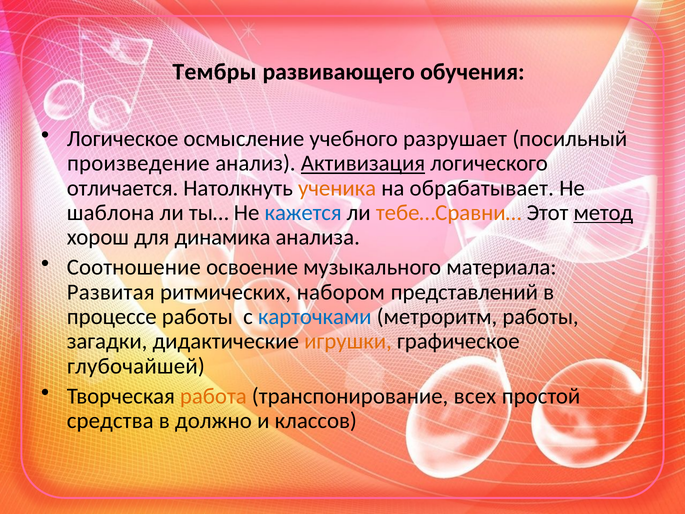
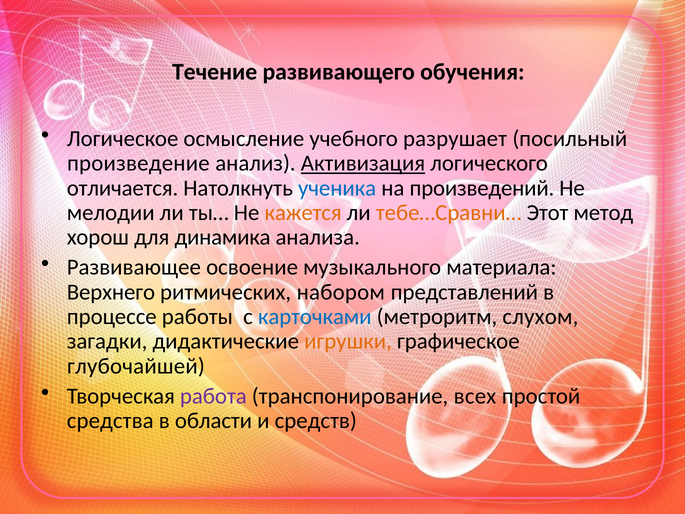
Тембры: Тембры -> Течение
ученика colour: orange -> blue
обрабатывает: обрабатывает -> произведений
шаблона: шаблона -> мелодии
кажется colour: blue -> orange
метод underline: present -> none
Соотношение: Соотношение -> Развивающее
Развитая: Развитая -> Верхнего
метроритм работы: работы -> слухом
работа colour: orange -> purple
должно: должно -> области
классов: классов -> средств
